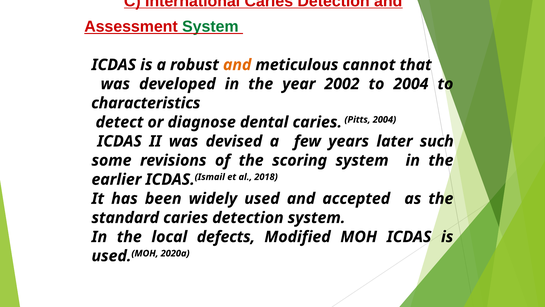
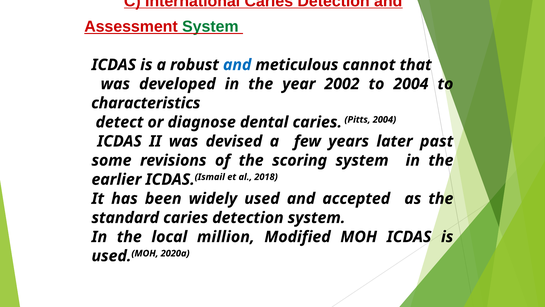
and at (237, 65) colour: orange -> blue
such: such -> past
defects: defects -> million
